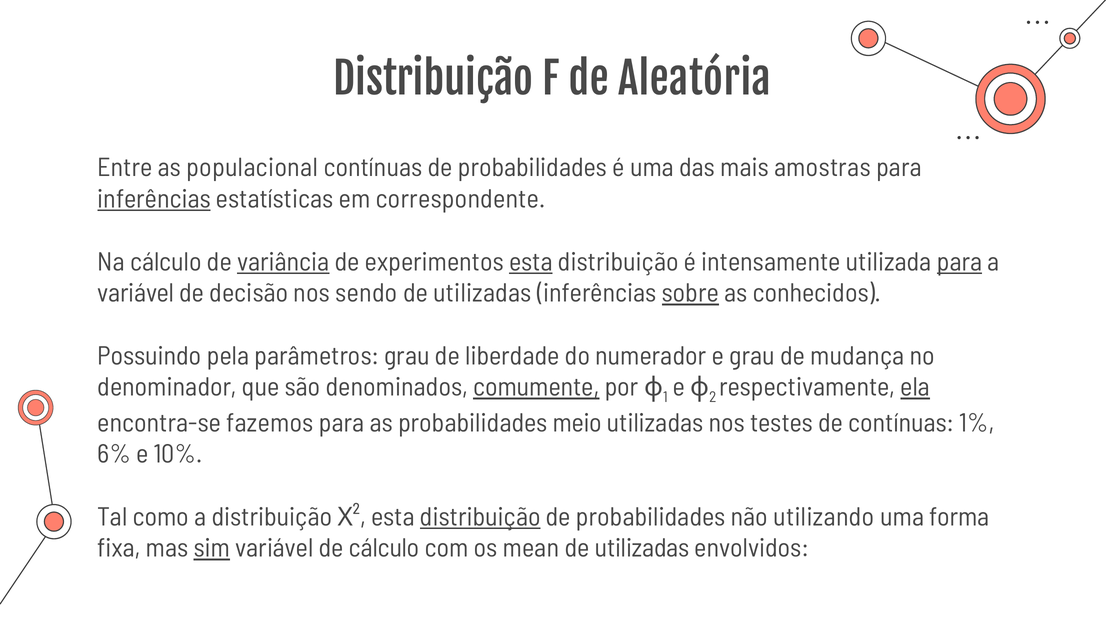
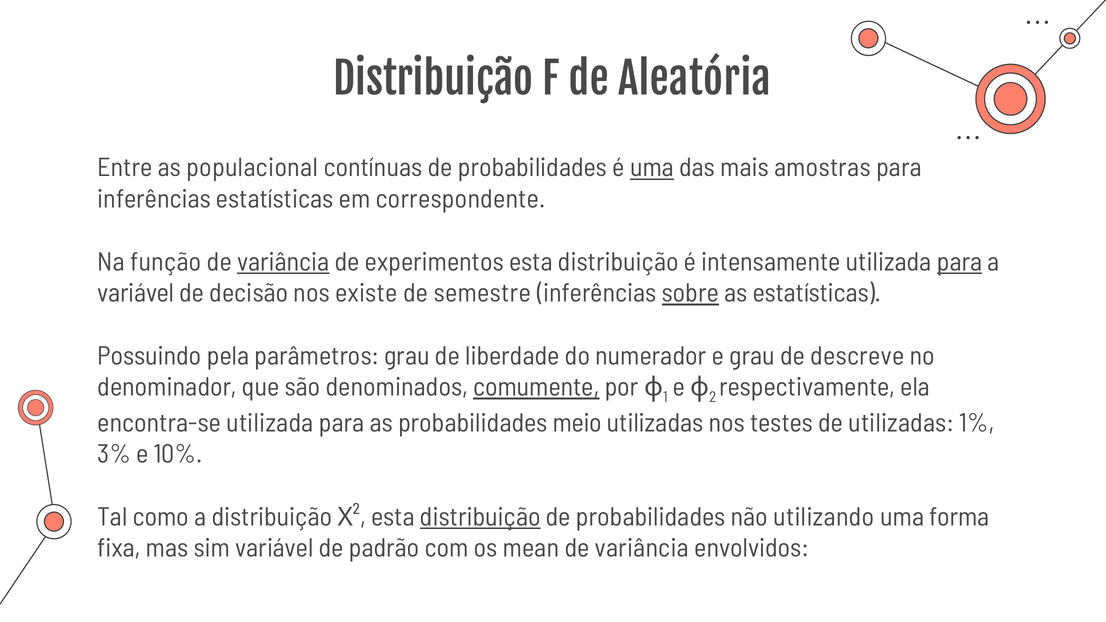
uma at (652, 168) underline: none -> present
inferências at (154, 199) underline: present -> none
Na cálculo: cálculo -> função
esta at (531, 262) underline: present -> none
sendo: sendo -> existe
utilizadas at (482, 293): utilizadas -> semestre
as conhecidos: conhecidos -> estatísticas
mudança: mudança -> descreve
ela underline: present -> none
encontra-se fazemos: fazemos -> utilizada
de contínuas: contínuas -> utilizadas
6%: 6% -> 3%
sim underline: present -> none
de cálculo: cálculo -> padrão
utilizadas at (642, 548): utilizadas -> variância
